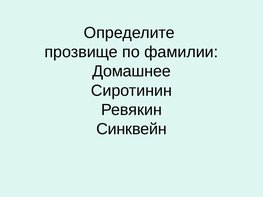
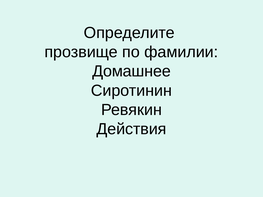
Синквейн: Синквейн -> Действия
